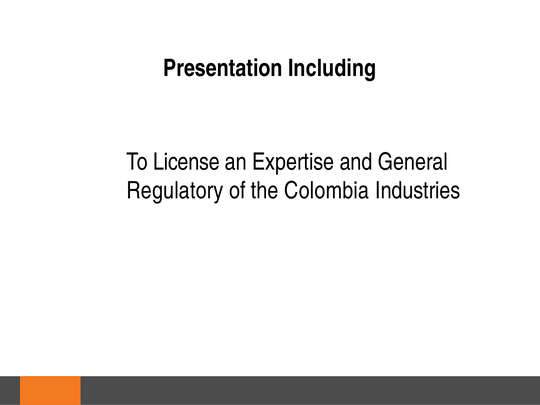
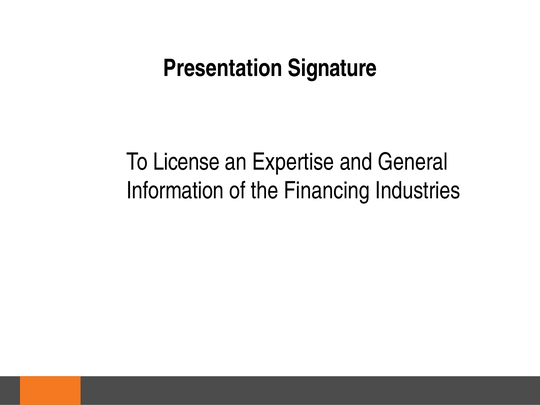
Including: Including -> Signature
Regulatory: Regulatory -> Information
Colombia: Colombia -> Financing
